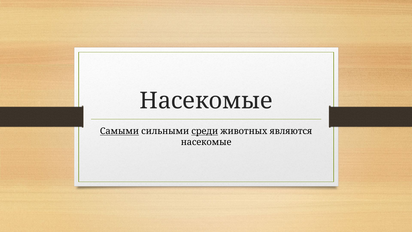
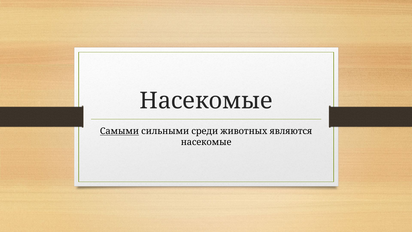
среди underline: present -> none
